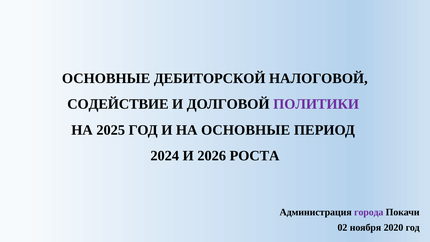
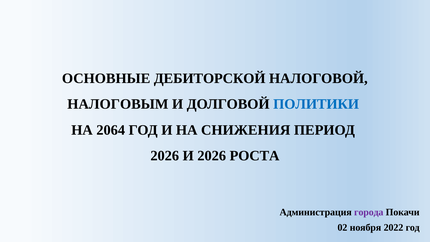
СОДЕЙСТВИЕ: СОДЕЙСТВИЕ -> НАЛОГОВЫМ
ПОЛИТИКИ colour: purple -> blue
2025: 2025 -> 2064
НА ОСНОВНЫЕ: ОСНОВНЫЕ -> СНИЖЕНИЯ
2024 at (165, 156): 2024 -> 2026
2020: 2020 -> 2022
